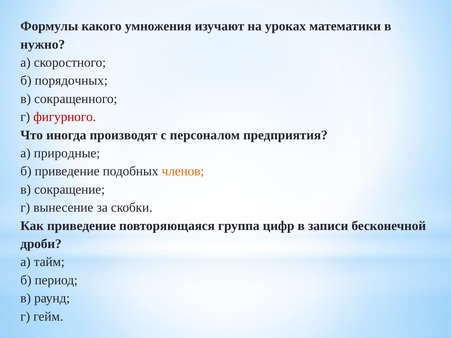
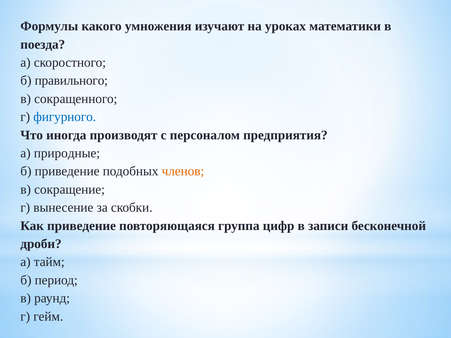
нужно: нужно -> поезда
порядочных: порядочных -> правильного
фигурного colour: red -> blue
